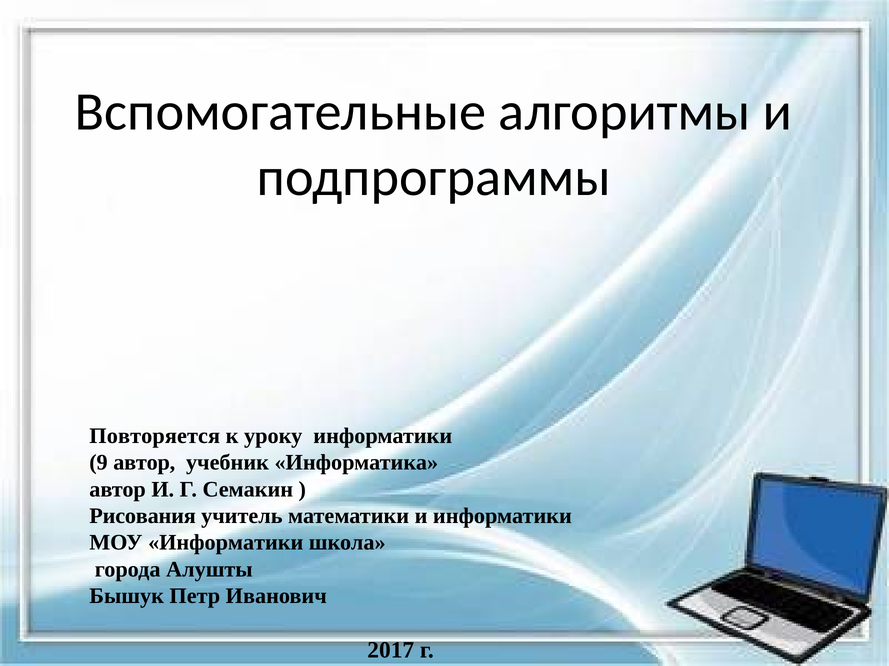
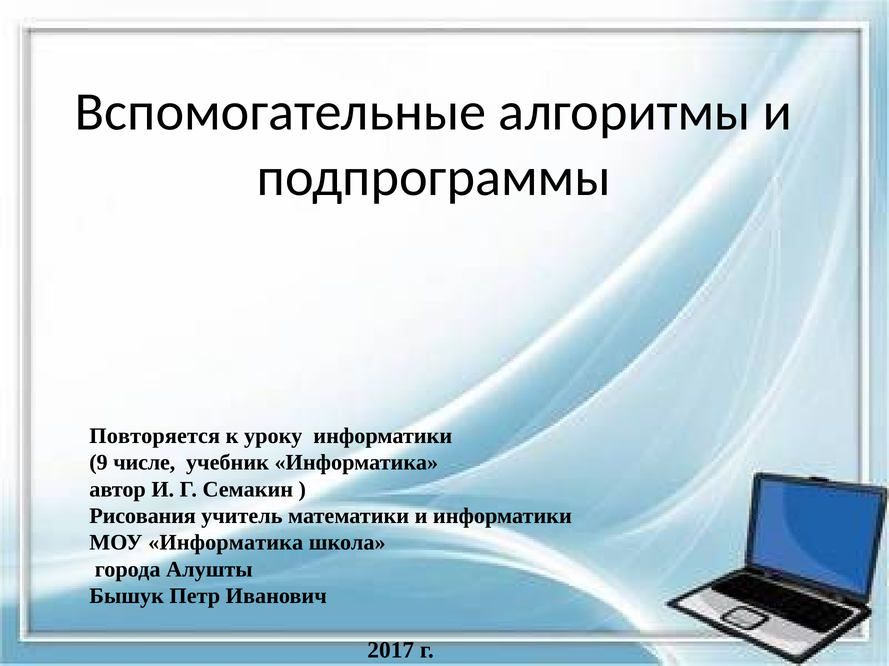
9 автор: автор -> числе
МОУ Информатики: Информатики -> Информатика
